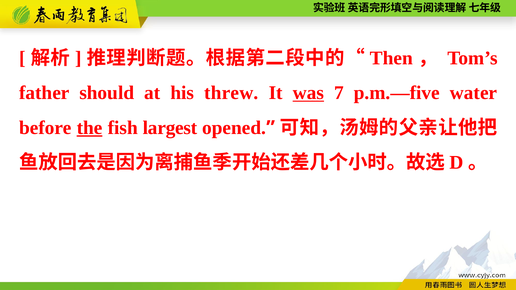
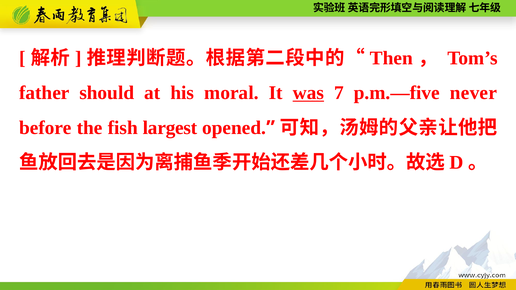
threw: threw -> moral
water: water -> never
the underline: present -> none
